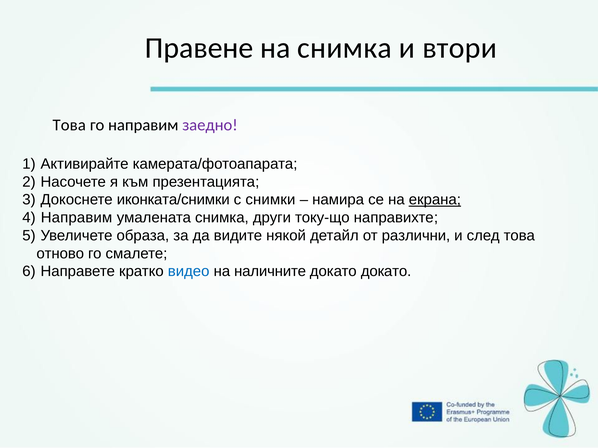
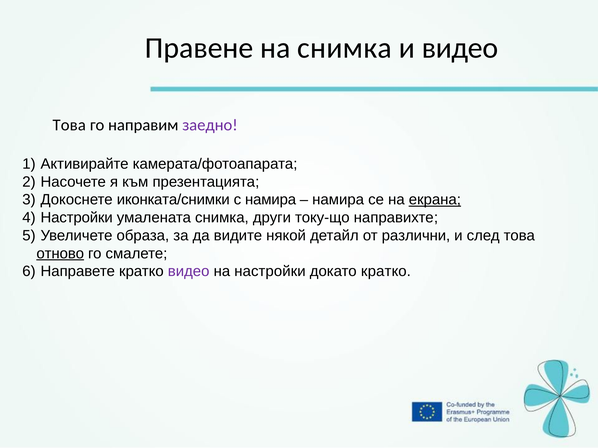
и втори: втори -> видео
с снимки: снимки -> намира
Направим at (76, 218): Направим -> Настройки
отново underline: none -> present
видео at (189, 272) colour: blue -> purple
на наличните: наличните -> настройки
докато докато: докато -> кратко
